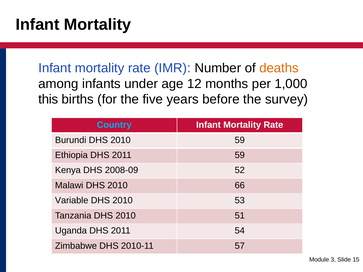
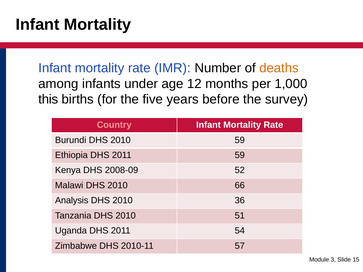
Country colour: light blue -> pink
Variable: Variable -> Analysis
53: 53 -> 36
